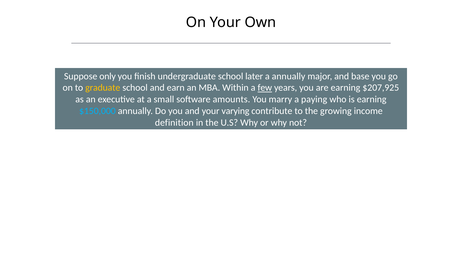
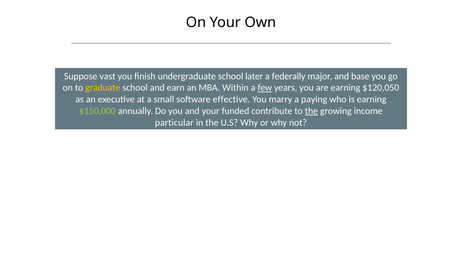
only: only -> vast
a annually: annually -> federally
$207,925: $207,925 -> $120,050
amounts: amounts -> effective
$150,000 colour: light blue -> light green
varying: varying -> funded
the at (311, 111) underline: none -> present
definition: definition -> particular
